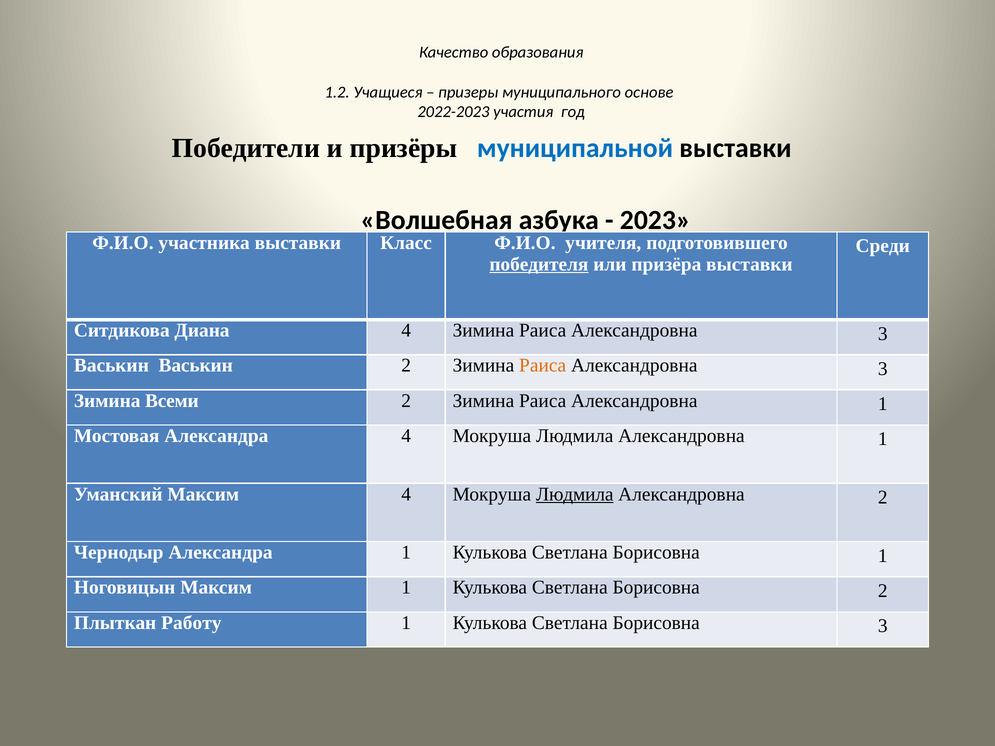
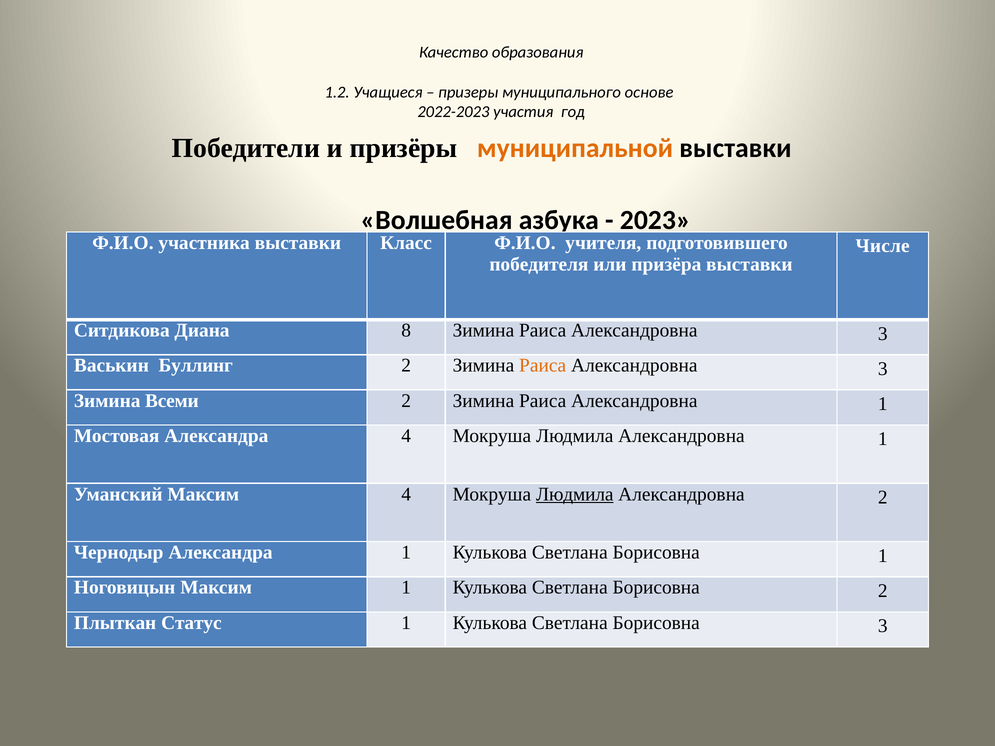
муниципальной colour: blue -> orange
Среди: Среди -> Числе
победителя underline: present -> none
Диана 4: 4 -> 8
Васькин Васькин: Васькин -> Буллинг
Работу: Работу -> Статус
